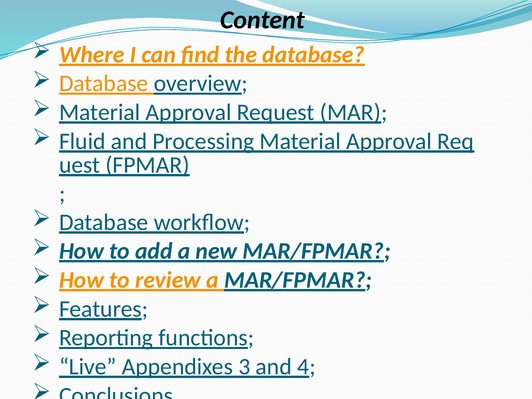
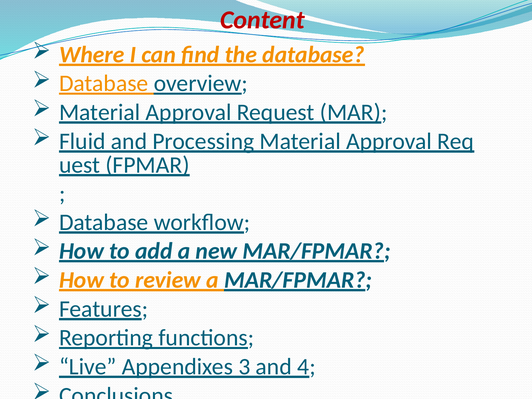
Content colour: black -> red
